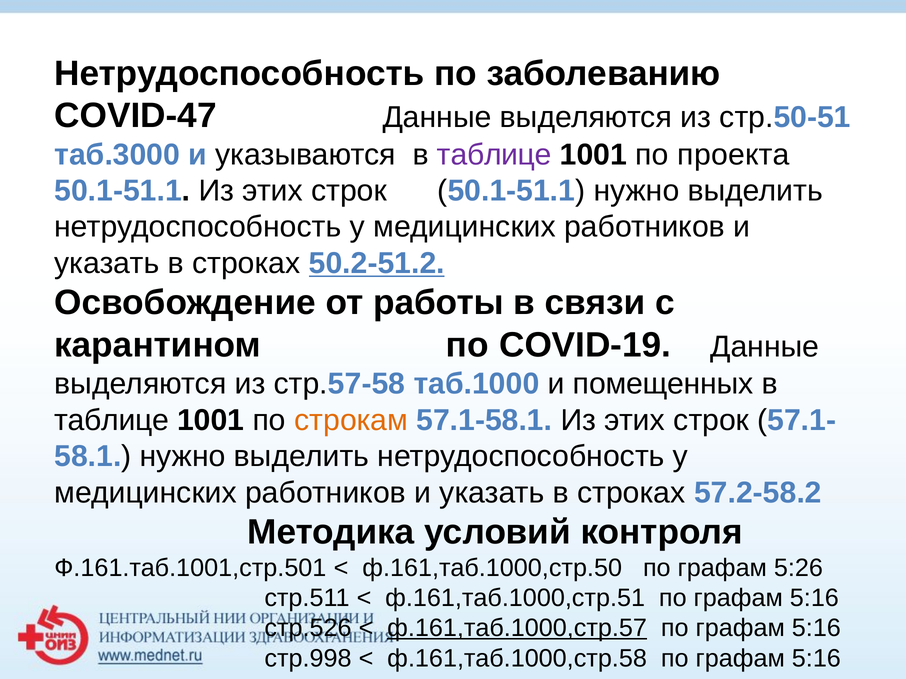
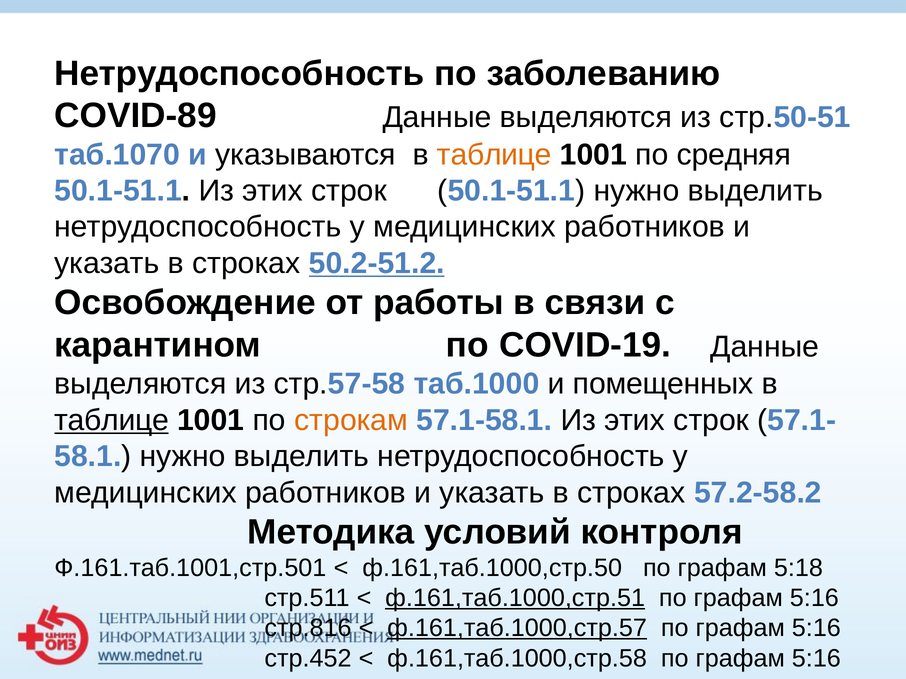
COVID-47: COVID-47 -> COVID-89
таб.3000: таб.3000 -> таб.1070
таблице at (494, 155) colour: purple -> orange
проекта: проекта -> средняя
таблице at (112, 420) underline: none -> present
5:26: 5:26 -> 5:18
ф.161,таб.1000,стр.51 underline: none -> present
стр.526: стр.526 -> стр.816
стр.998: стр.998 -> стр.452
